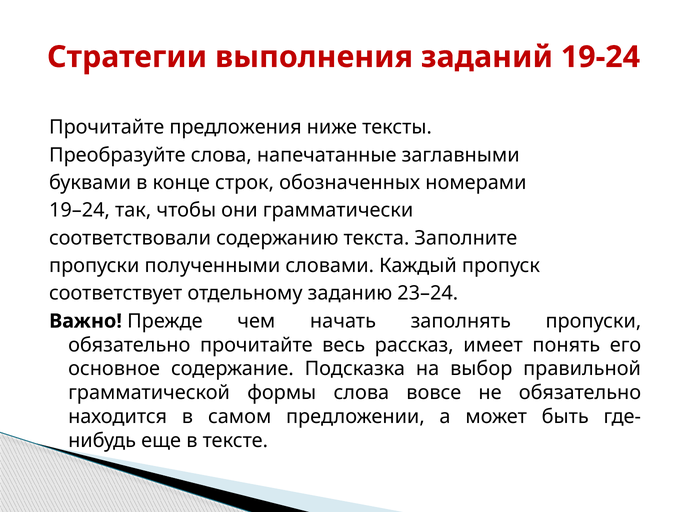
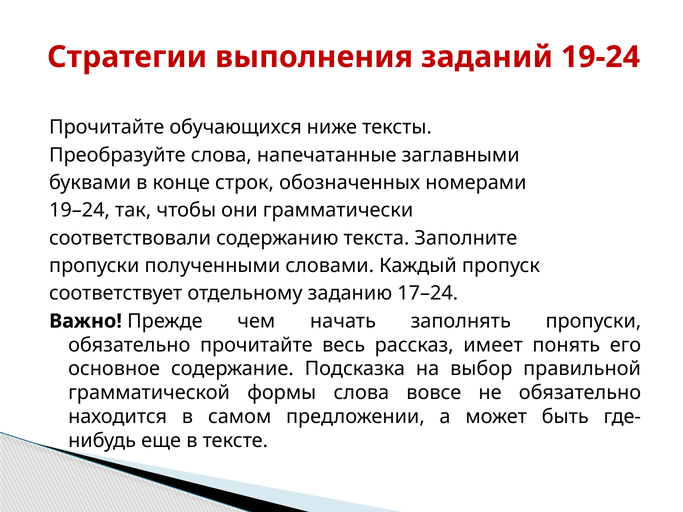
предложения: предложения -> обучающихся
23–24: 23–24 -> 17–24
